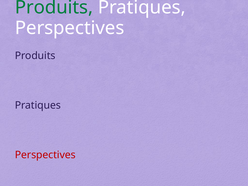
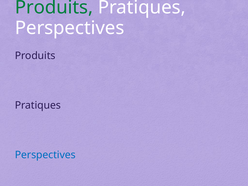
Perspectives at (45, 155) colour: red -> blue
